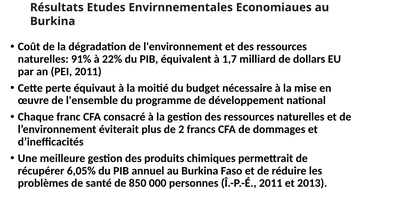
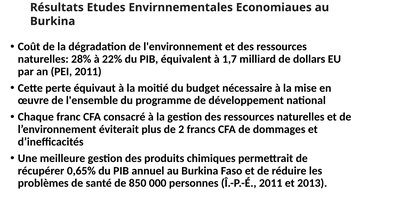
91%: 91% -> 28%
6,05%: 6,05% -> 0,65%
